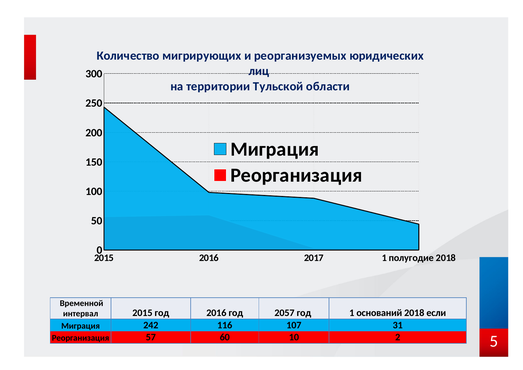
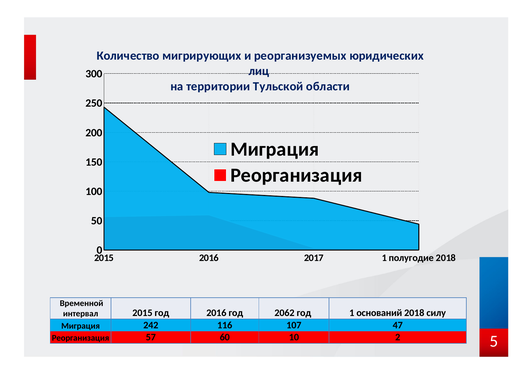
2057: 2057 -> 2062
если: если -> силу
31: 31 -> 47
